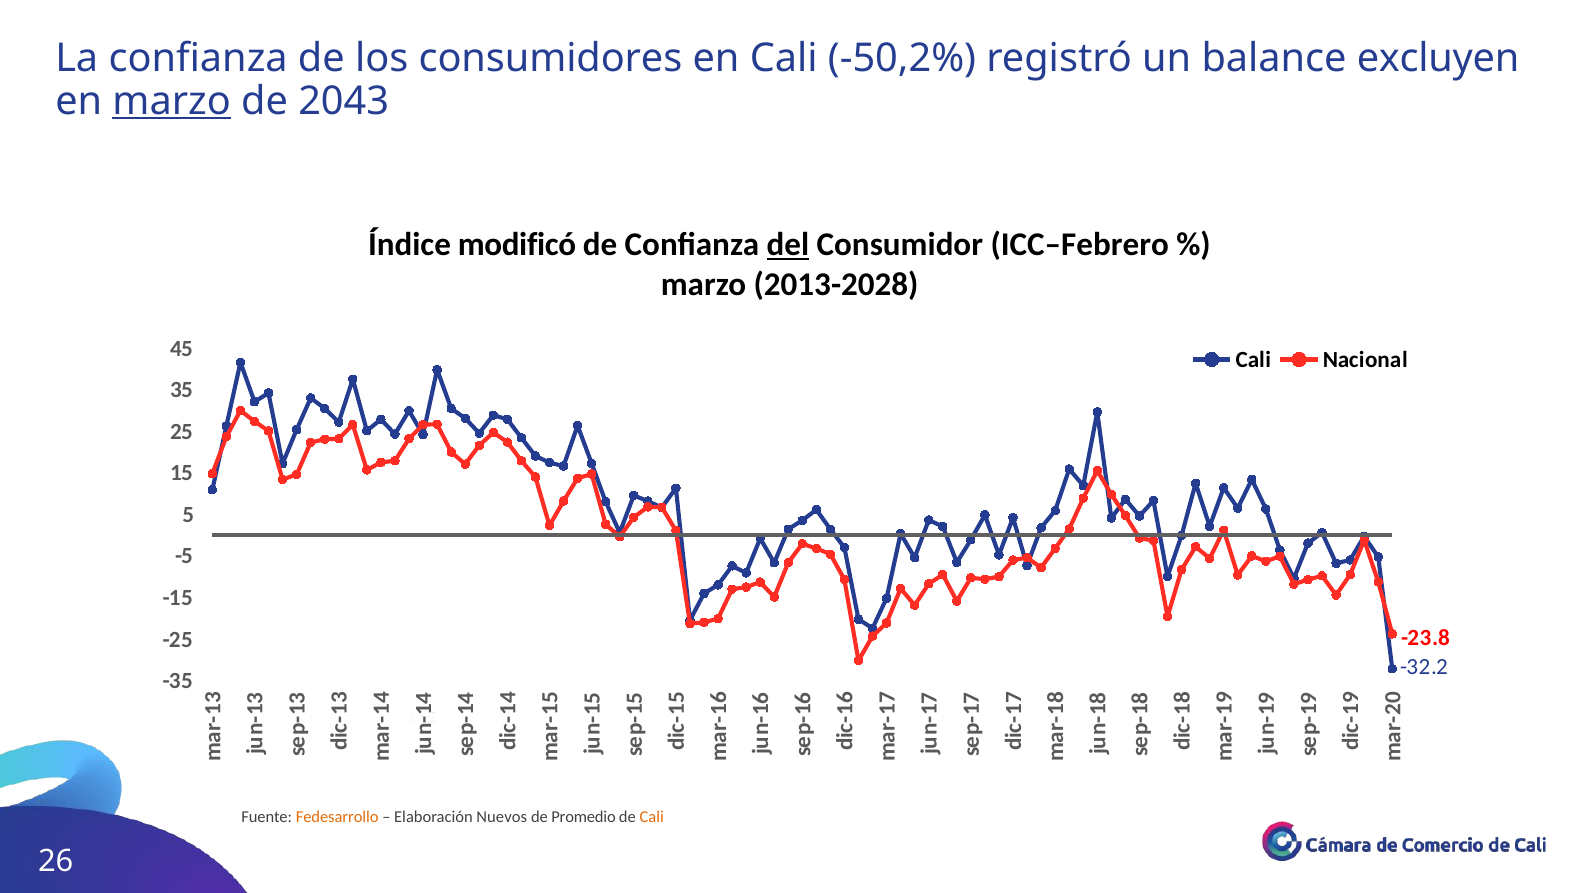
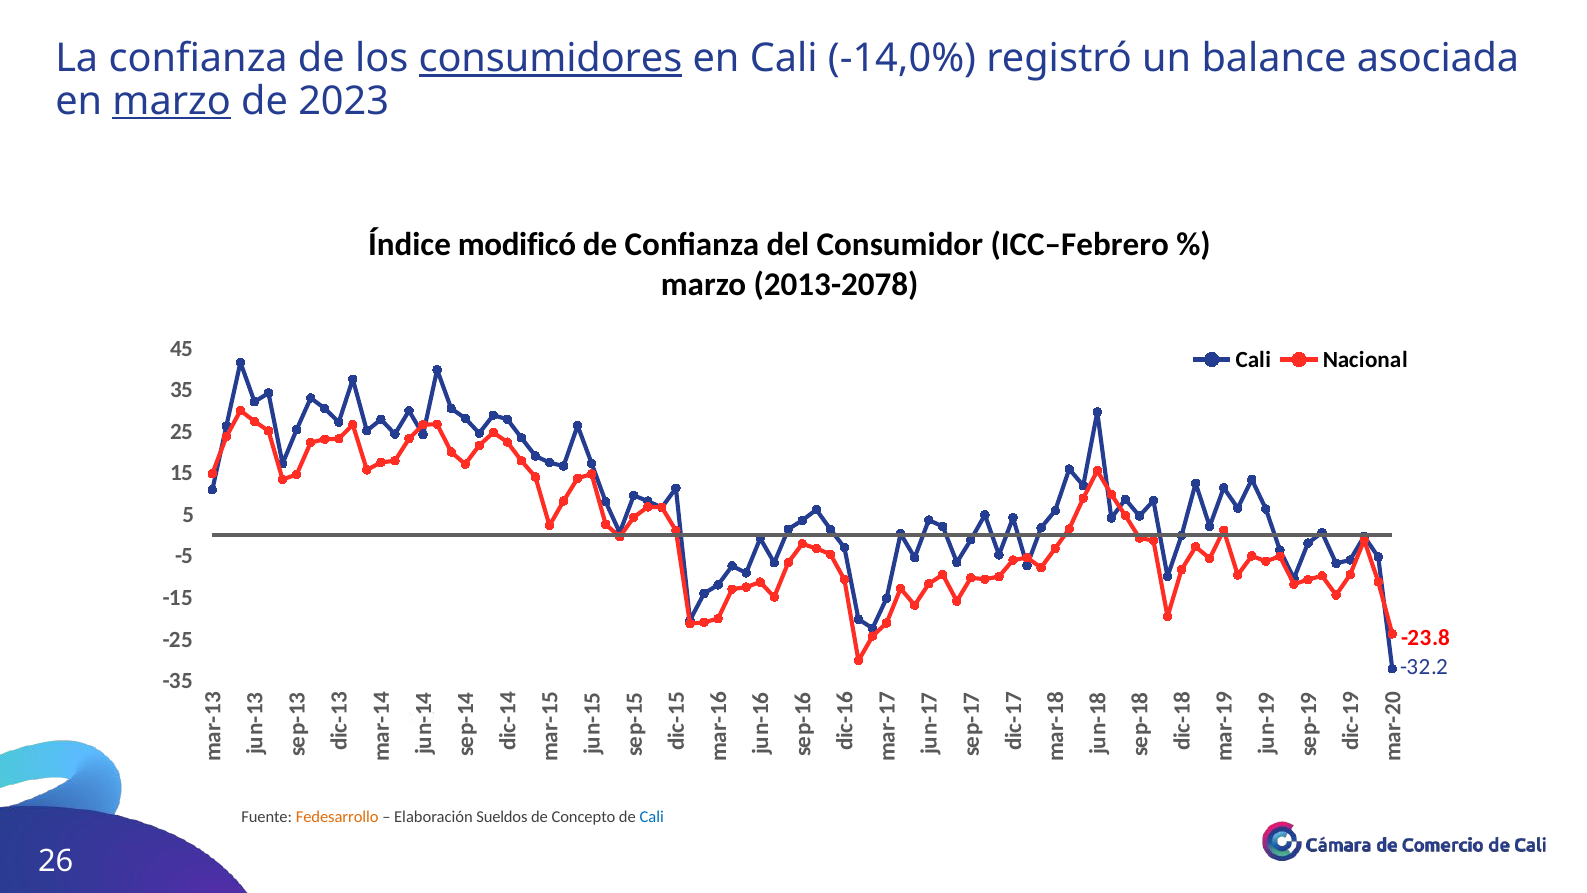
consumidores underline: none -> present
-50,2%: -50,2% -> -14,0%
excluyen: excluyen -> asociada
2043: 2043 -> 2023
del underline: present -> none
2013-2028: 2013-2028 -> 2013-2078
Nuevos: Nuevos -> Sueldos
Promedio: Promedio -> Concepto
Cali at (652, 817) colour: orange -> blue
